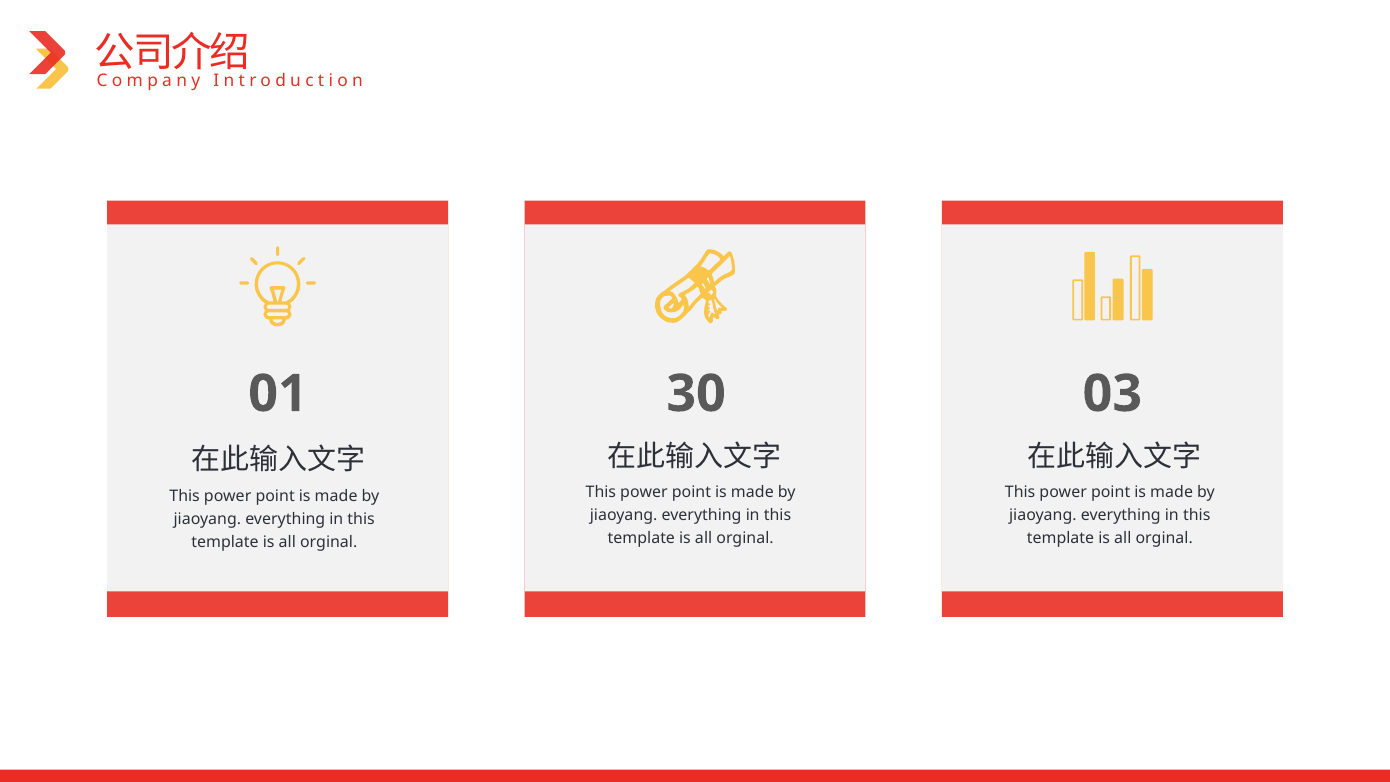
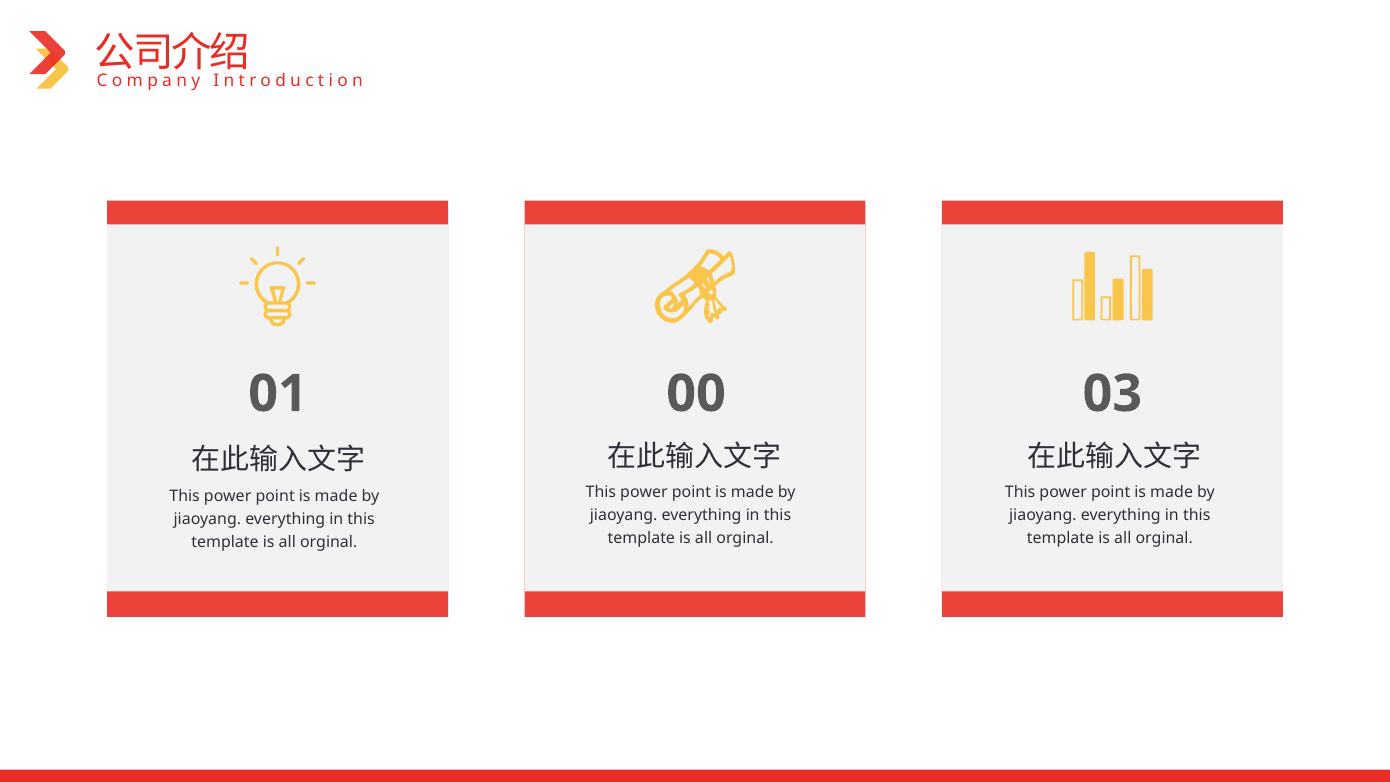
30: 30 -> 00
